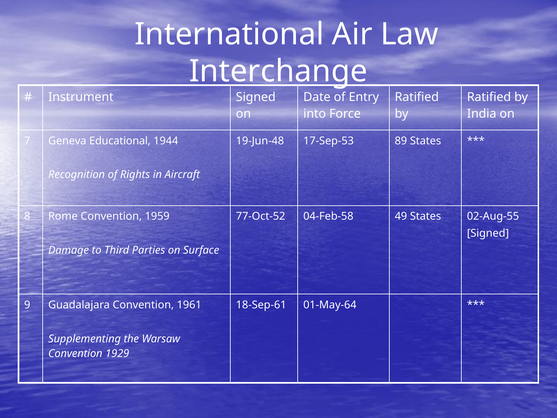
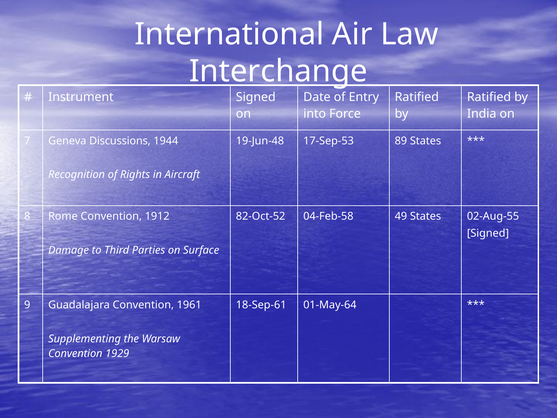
Educational: Educational -> Discussions
1959: 1959 -> 1912
77-Oct-52: 77-Oct-52 -> 82-Oct-52
